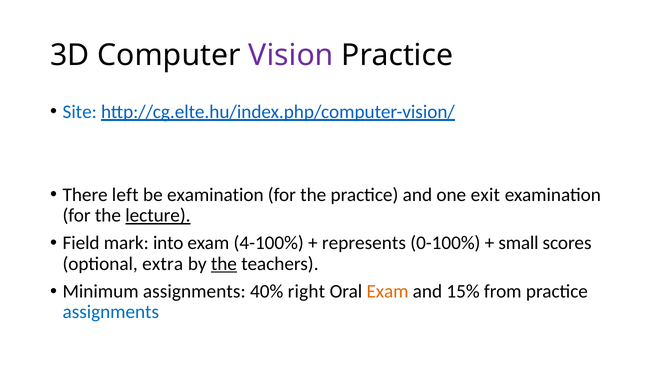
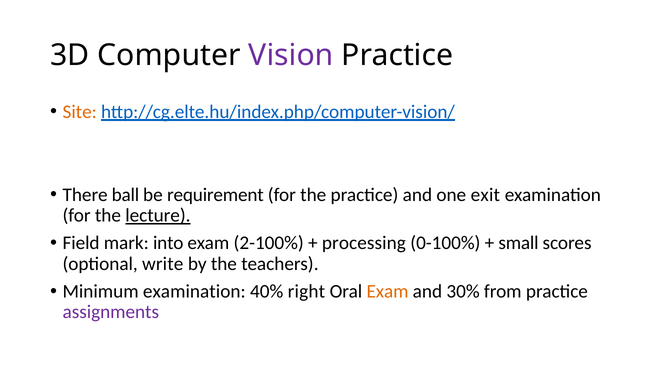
Site colour: blue -> orange
left: left -> ball
be examination: examination -> requirement
4-100%: 4-100% -> 2-100%
represents: represents -> processing
extra: extra -> write
the at (224, 264) underline: present -> none
Minimum assignments: assignments -> examination
15%: 15% -> 30%
assignments at (111, 312) colour: blue -> purple
